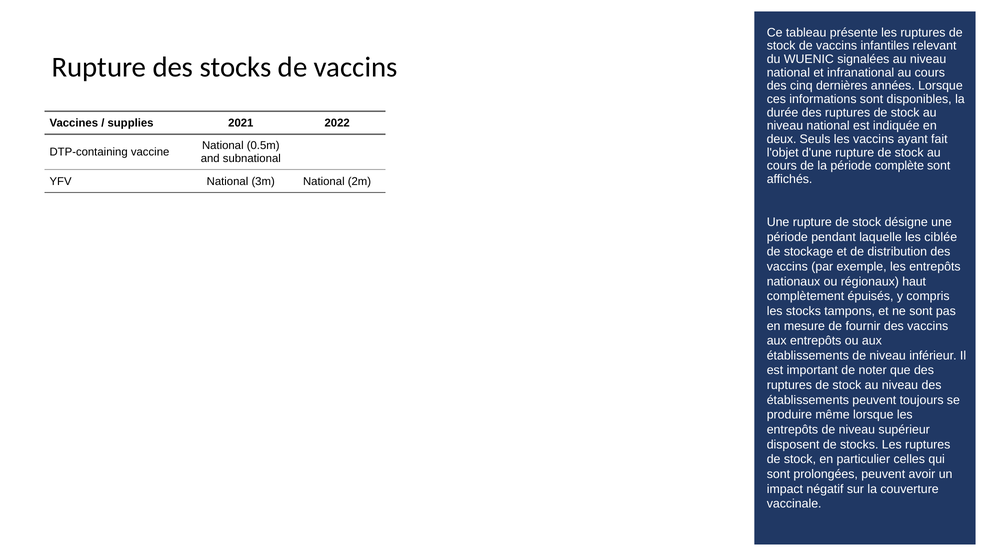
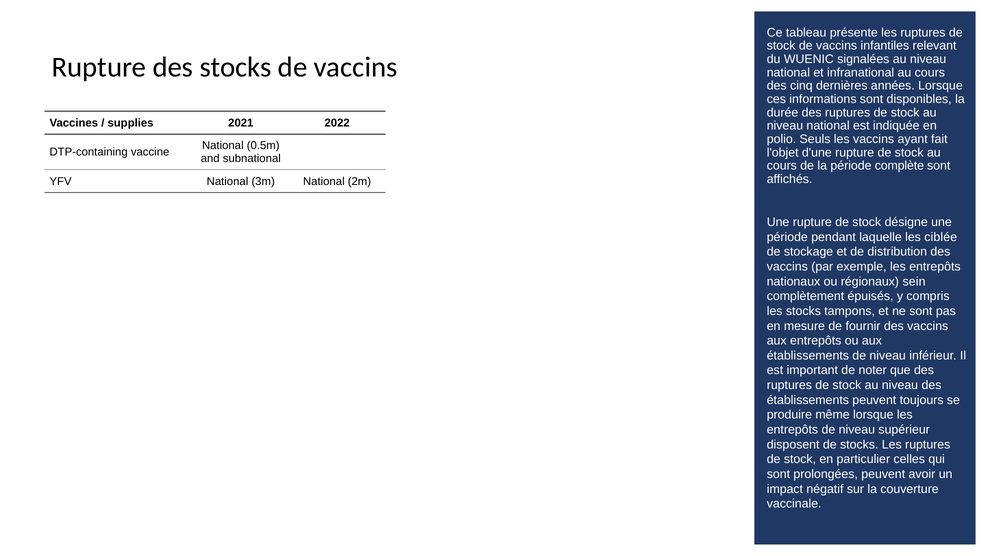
deux: deux -> polio
haut: haut -> sein
